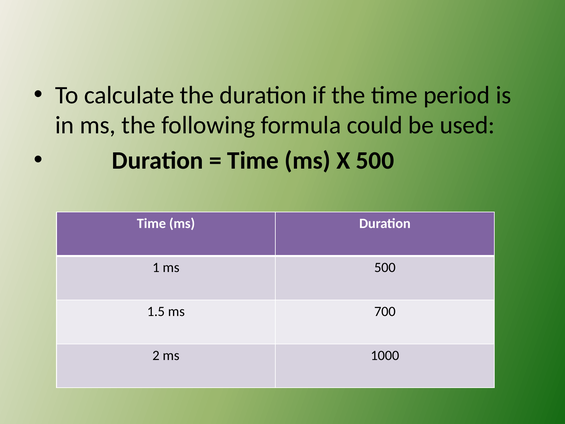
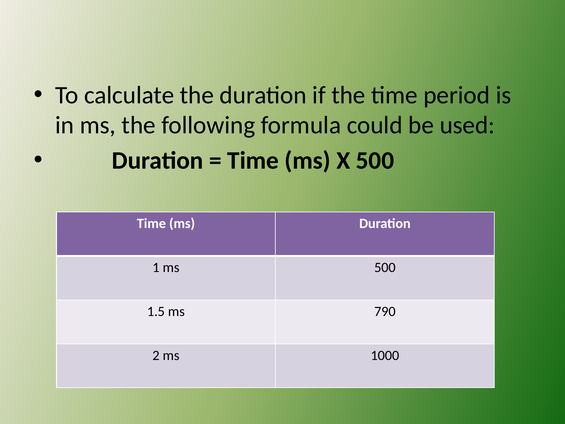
700: 700 -> 790
